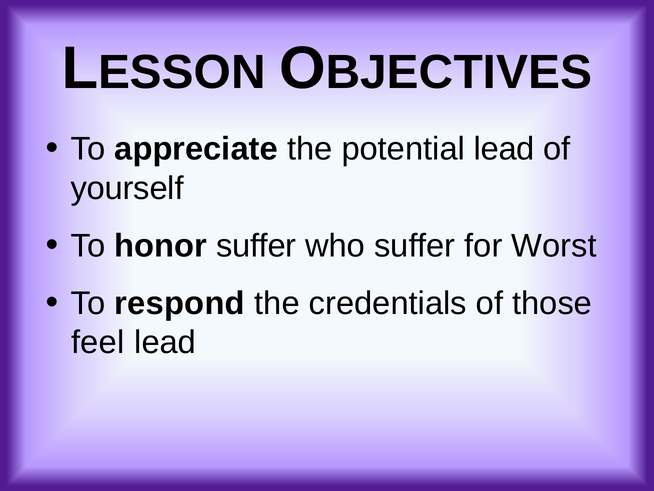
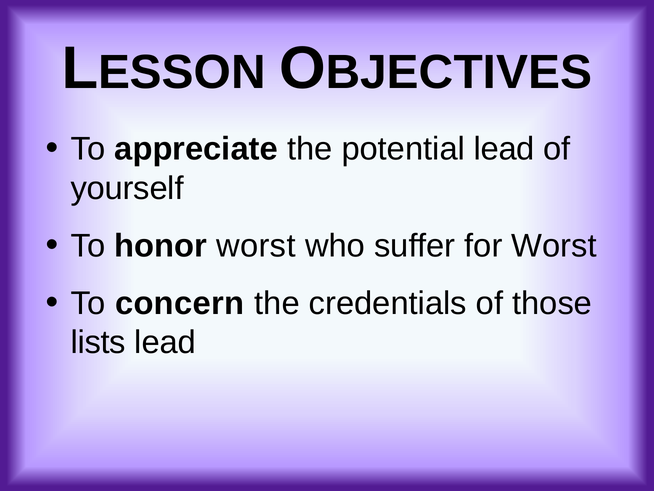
honor suffer: suffer -> worst
respond: respond -> concern
feel: feel -> lists
